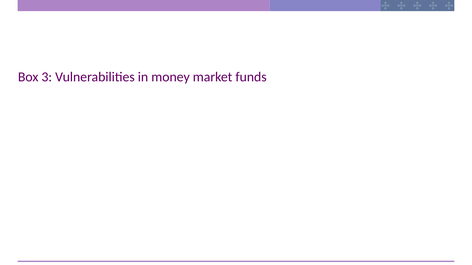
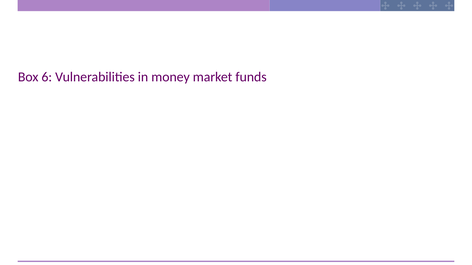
3: 3 -> 6
